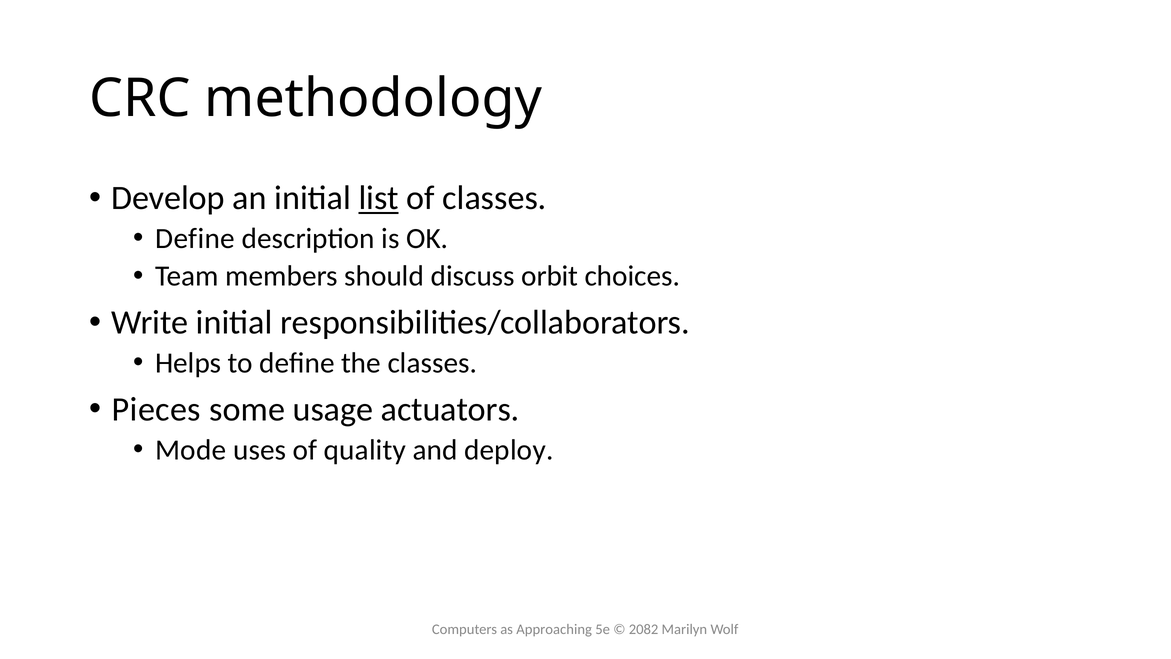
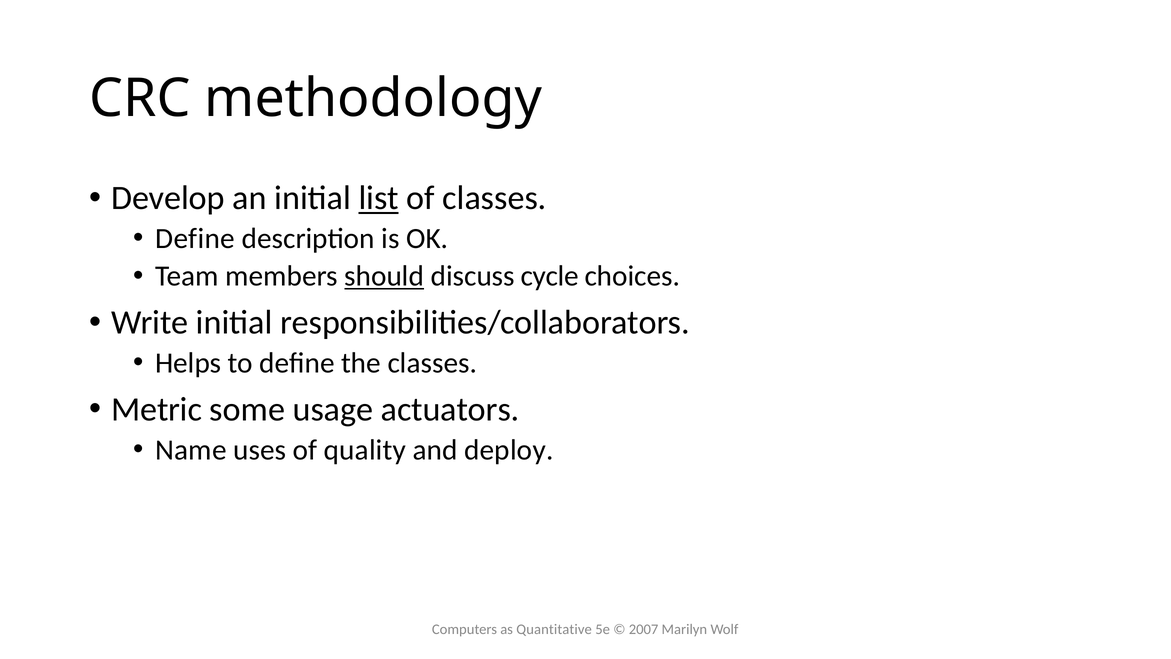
should underline: none -> present
orbit: orbit -> cycle
Pieces: Pieces -> Metric
Mode: Mode -> Name
Approaching: Approaching -> Quantitative
2082: 2082 -> 2007
